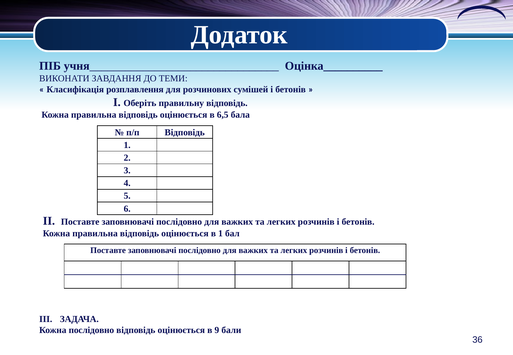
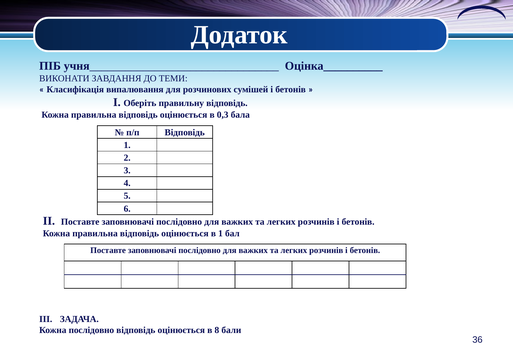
розплавлення: розплавлення -> випалювання
6,5: 6,5 -> 0,3
9: 9 -> 8
